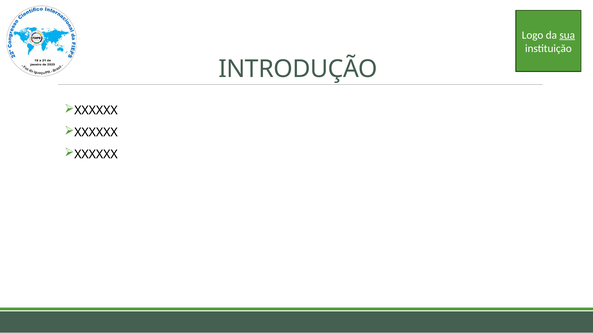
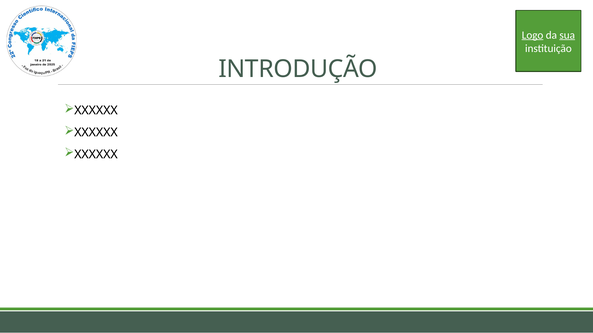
Logo underline: none -> present
